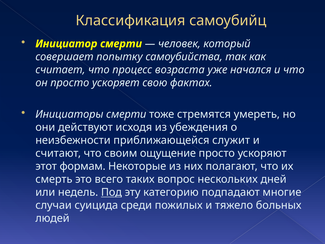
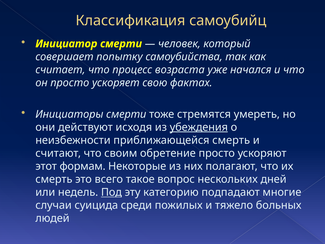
убеждения underline: none -> present
приближающейся служит: служит -> смерть
ощущение: ощущение -> обретение
таких: таких -> такое
